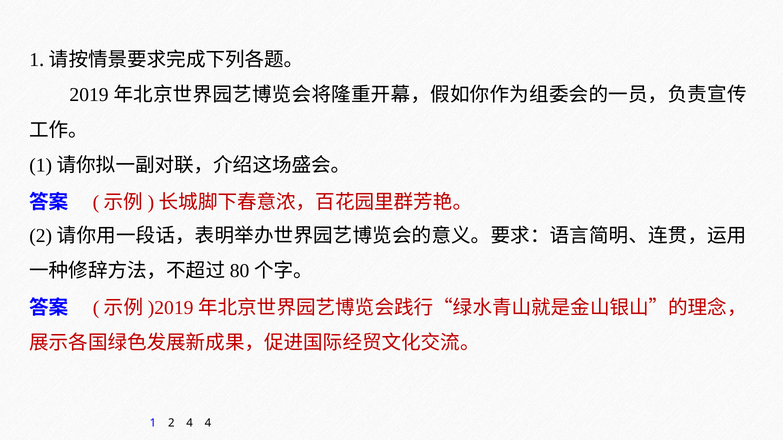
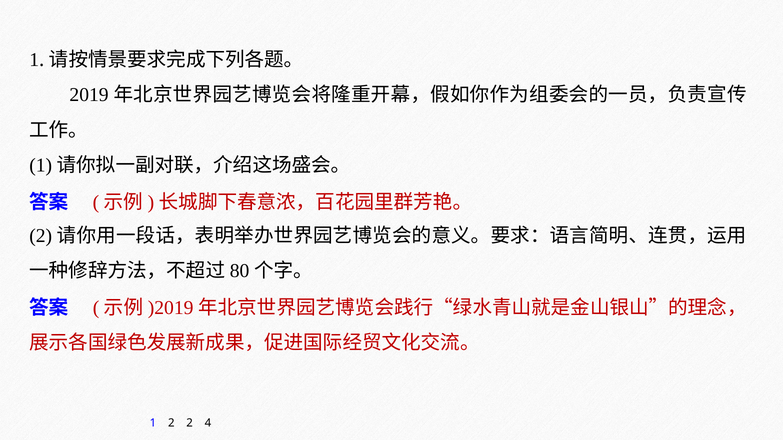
2 4: 4 -> 2
